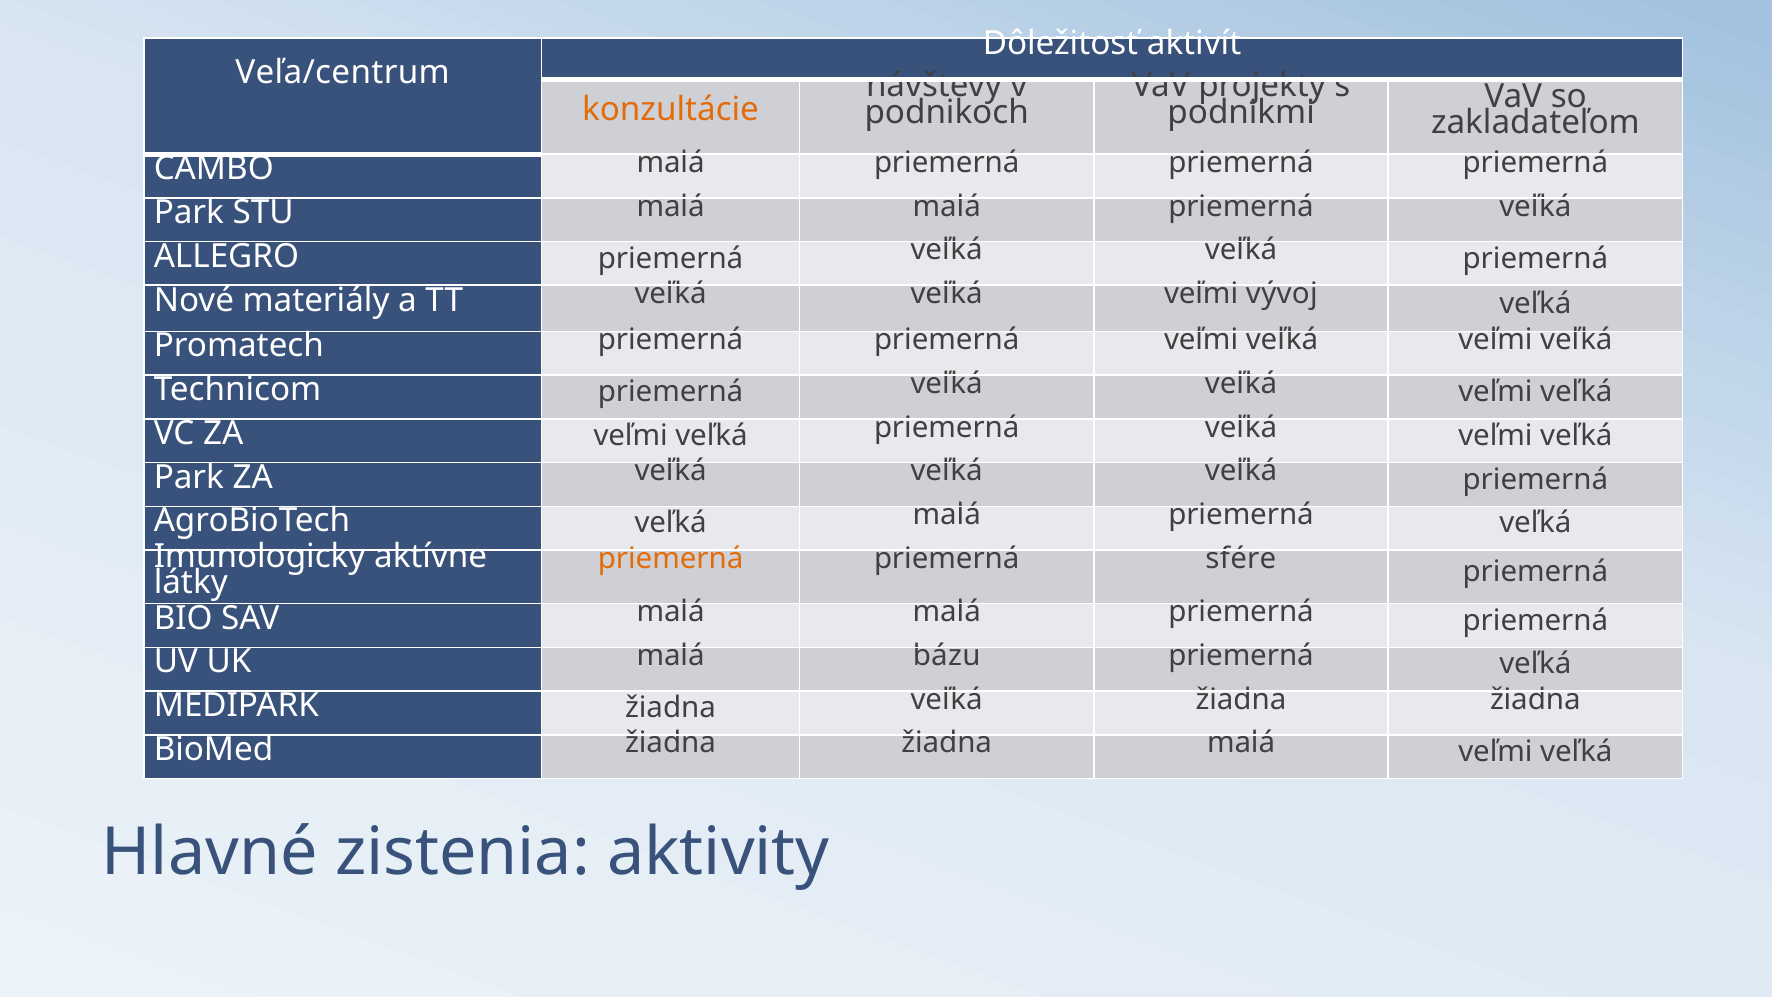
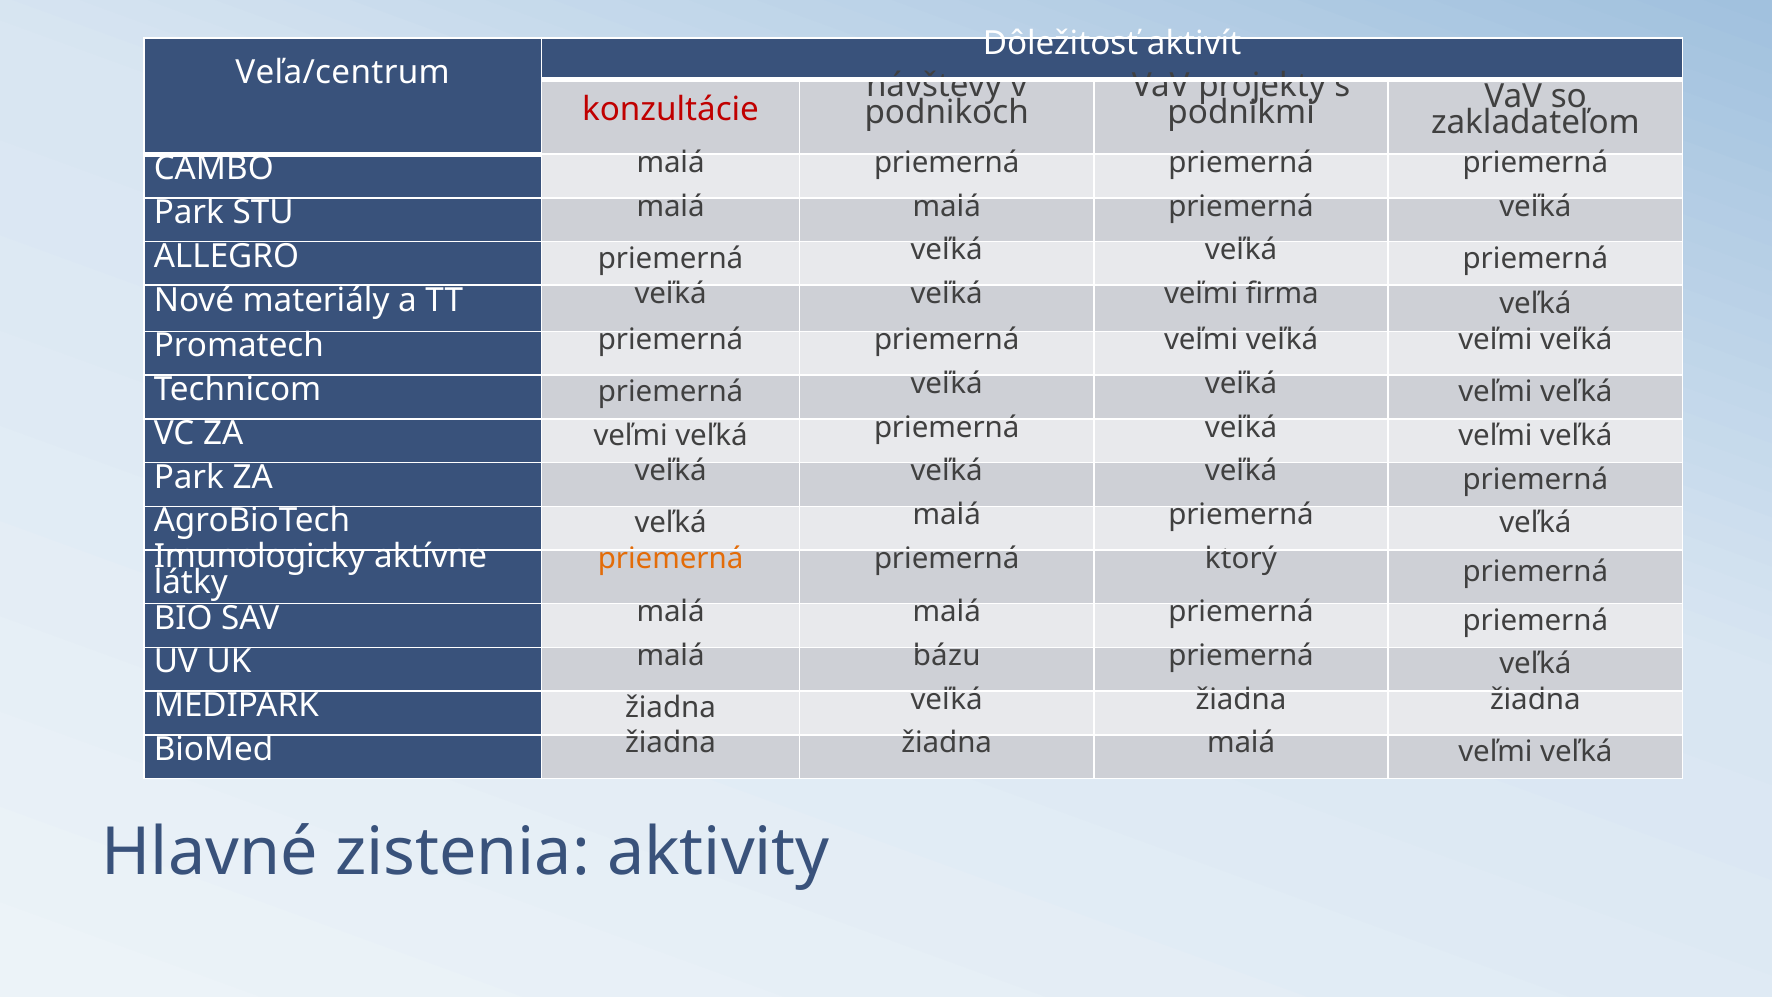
konzultácie colour: orange -> red
vývoj: vývoj -> firma
sfére: sfére -> ktorý
